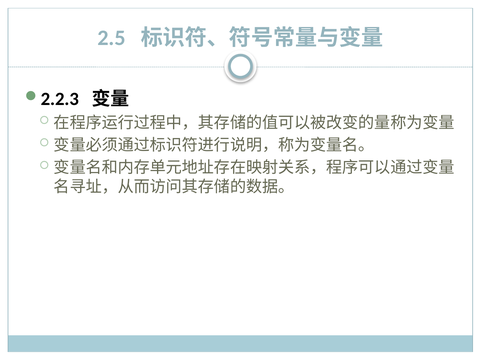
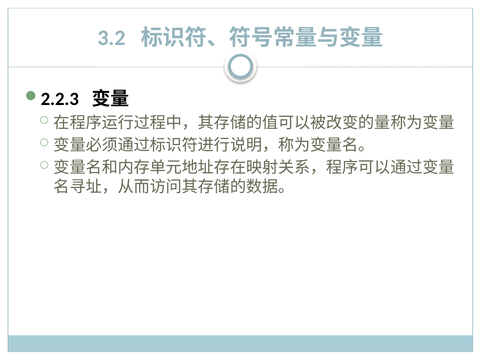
2.5: 2.5 -> 3.2
